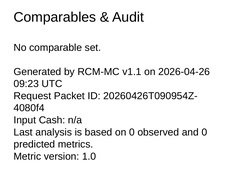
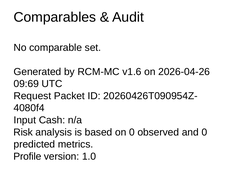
v1.1: v1.1 -> v1.6
09:23: 09:23 -> 09:69
Last: Last -> Risk
Metric: Metric -> Profile
